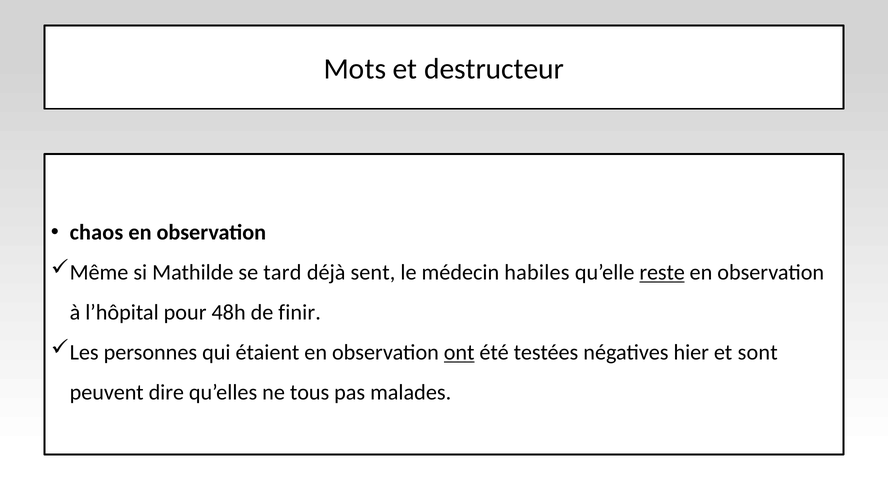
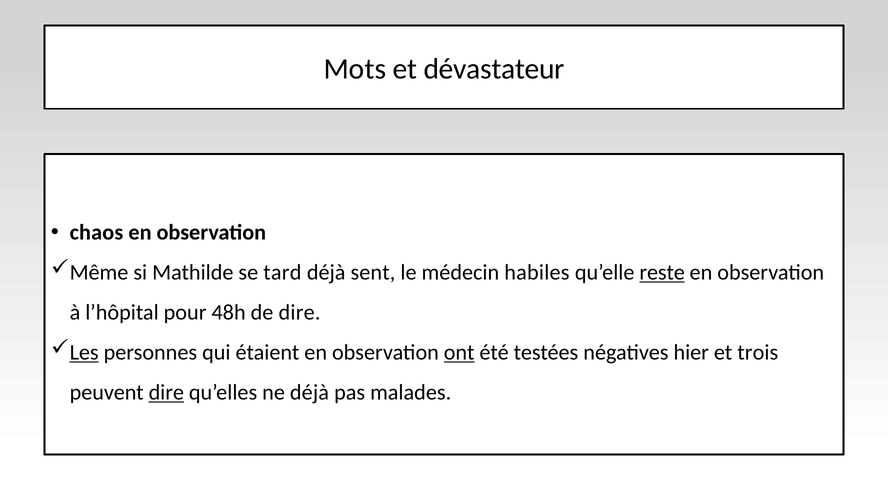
destructeur: destructeur -> dévastateur
de finir: finir -> dire
Les underline: none -> present
sont: sont -> trois
dire at (166, 392) underline: none -> present
ne tous: tous -> déjà
